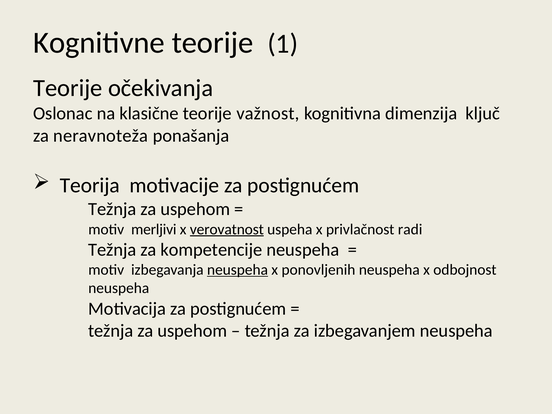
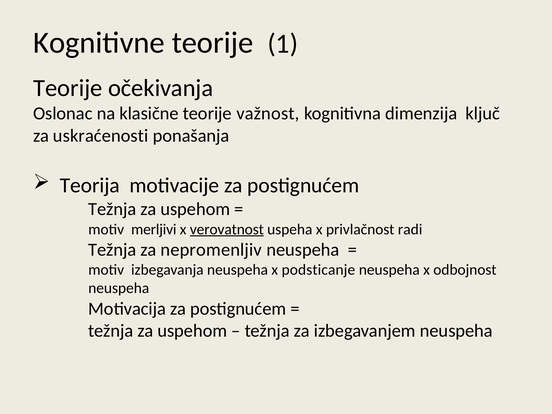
neravnoteža: neravnoteža -> uskraćenosti
kompetencije: kompetencije -> nepromenljiv
neuspeha at (237, 270) underline: present -> none
ponovljenih: ponovljenih -> podsticanje
